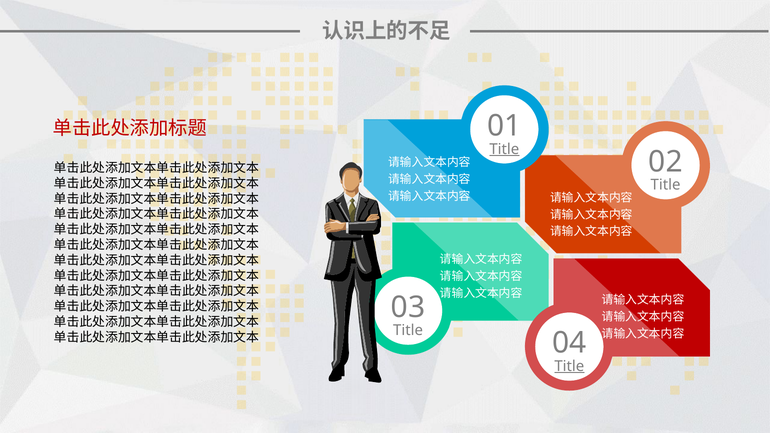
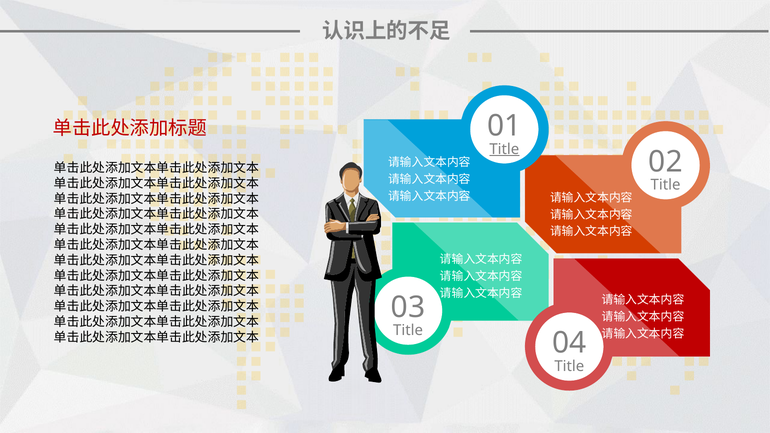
Title at (569, 366) underline: present -> none
